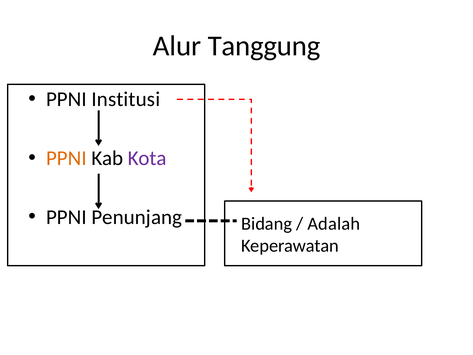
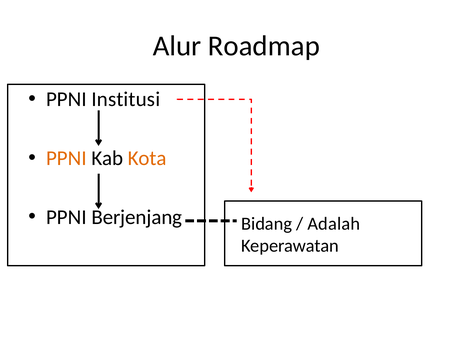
Tanggung: Tanggung -> Roadmap
Kota colour: purple -> orange
Penunjang: Penunjang -> Berjenjang
